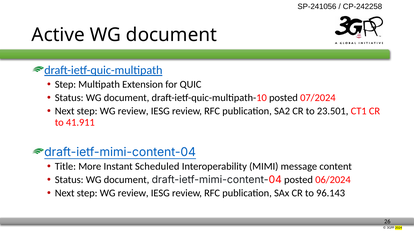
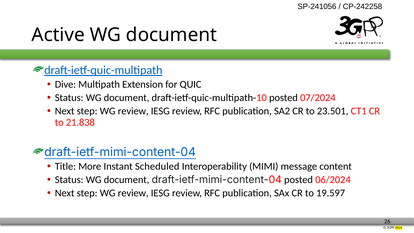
Step at (65, 85): Step -> Dive
41.911: 41.911 -> 21.838
96.143: 96.143 -> 19.597
